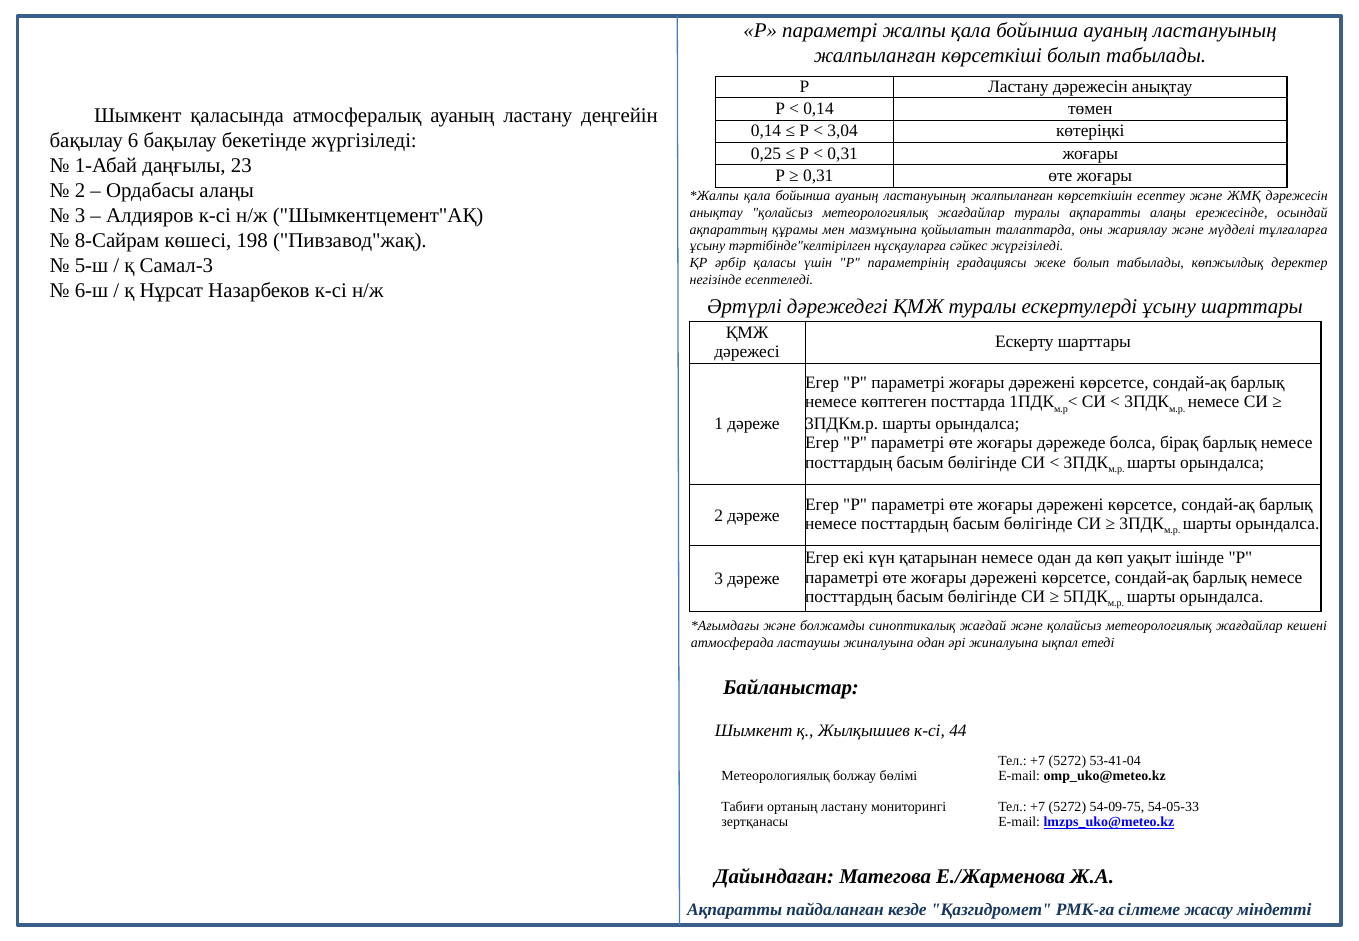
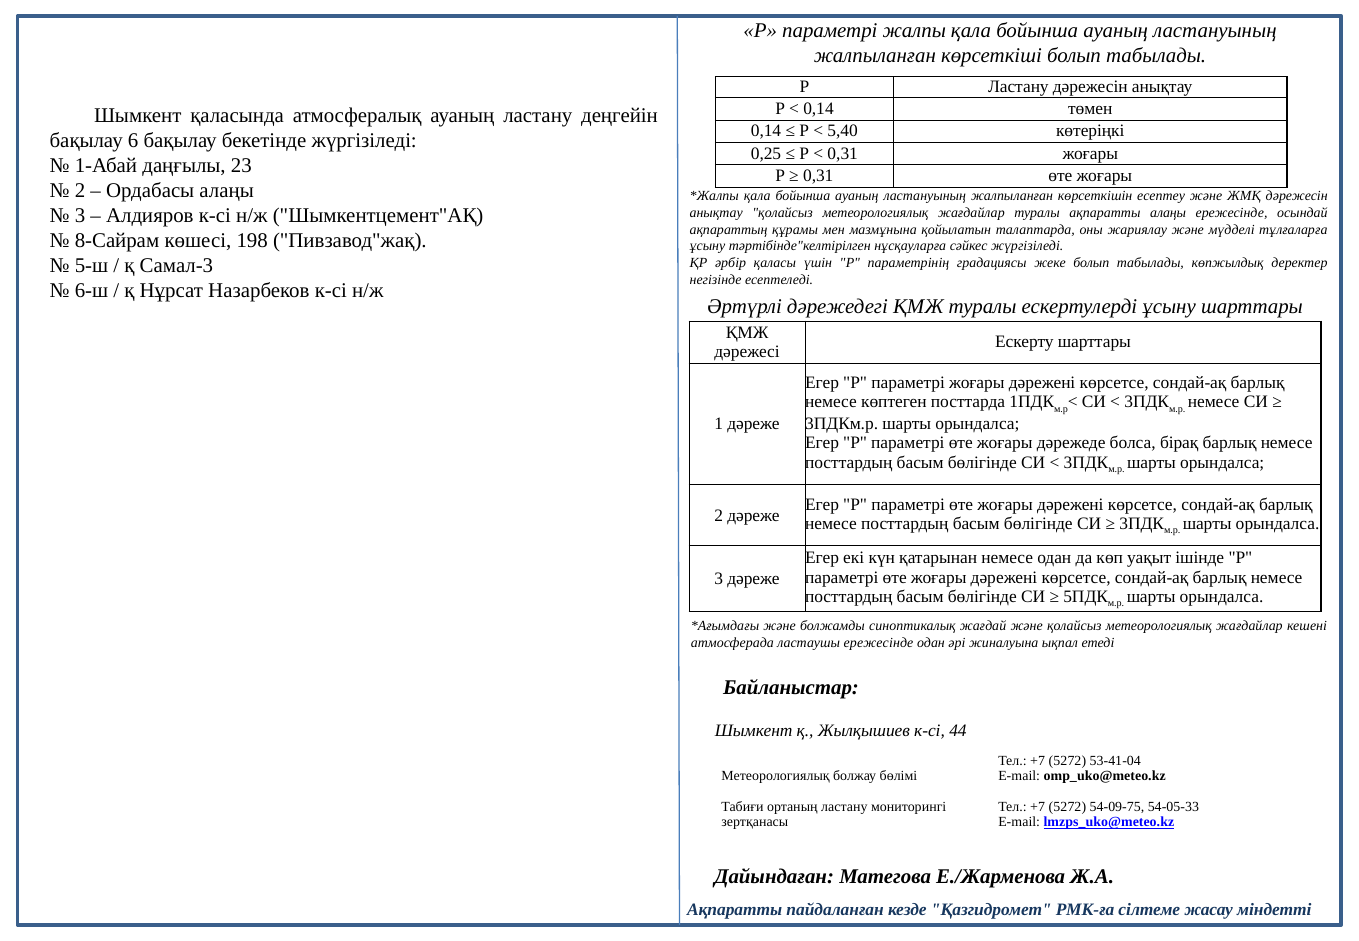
3,04: 3,04 -> 5,40
ластаушы жиналуына: жиналуына -> ережесінде
